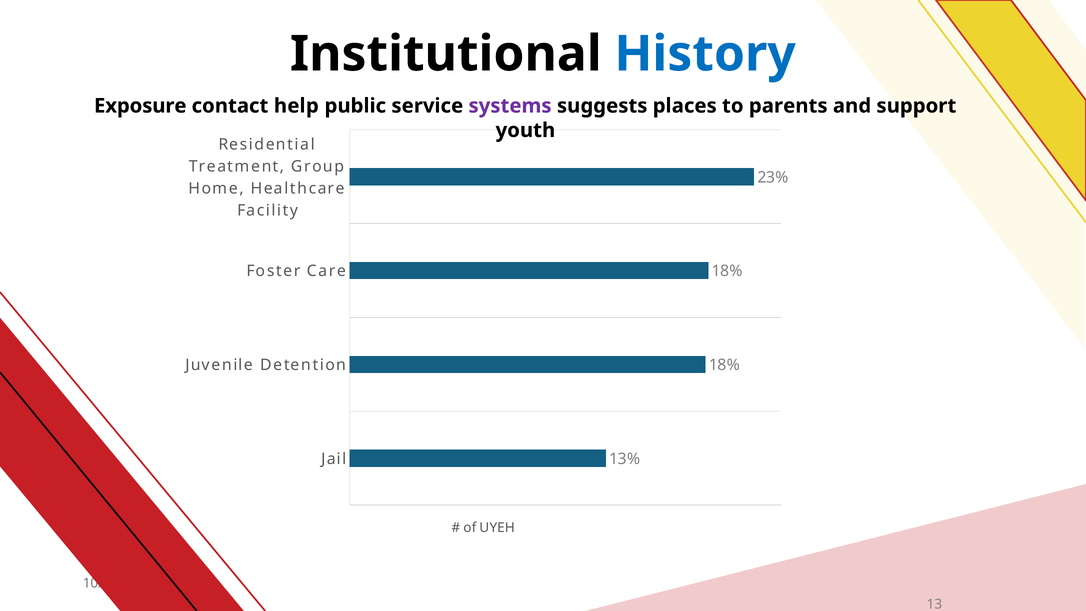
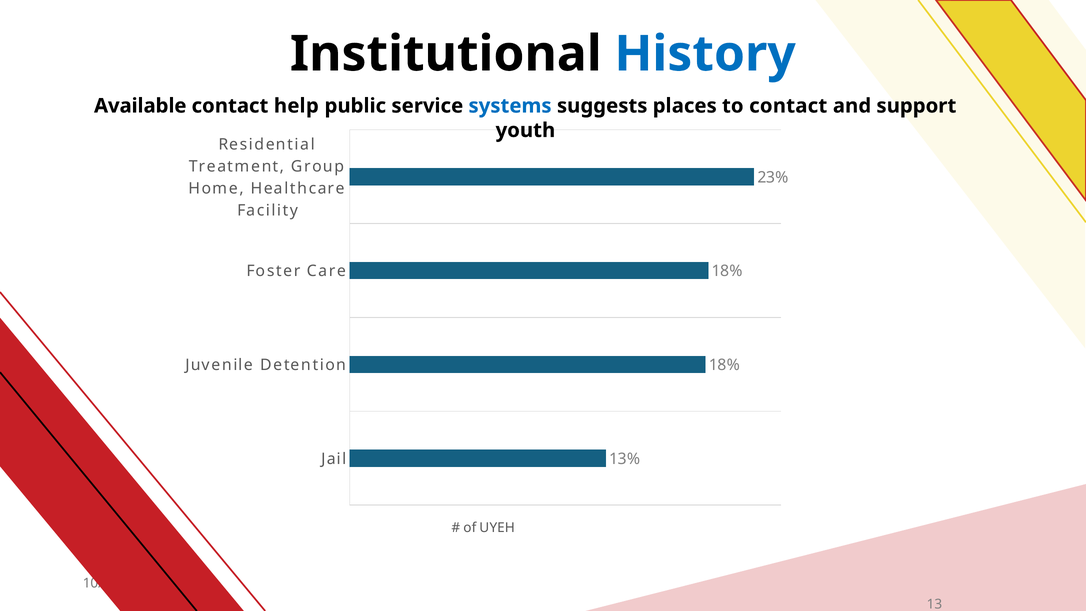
Exposure: Exposure -> Available
systems colour: purple -> blue
to parents: parents -> contact
